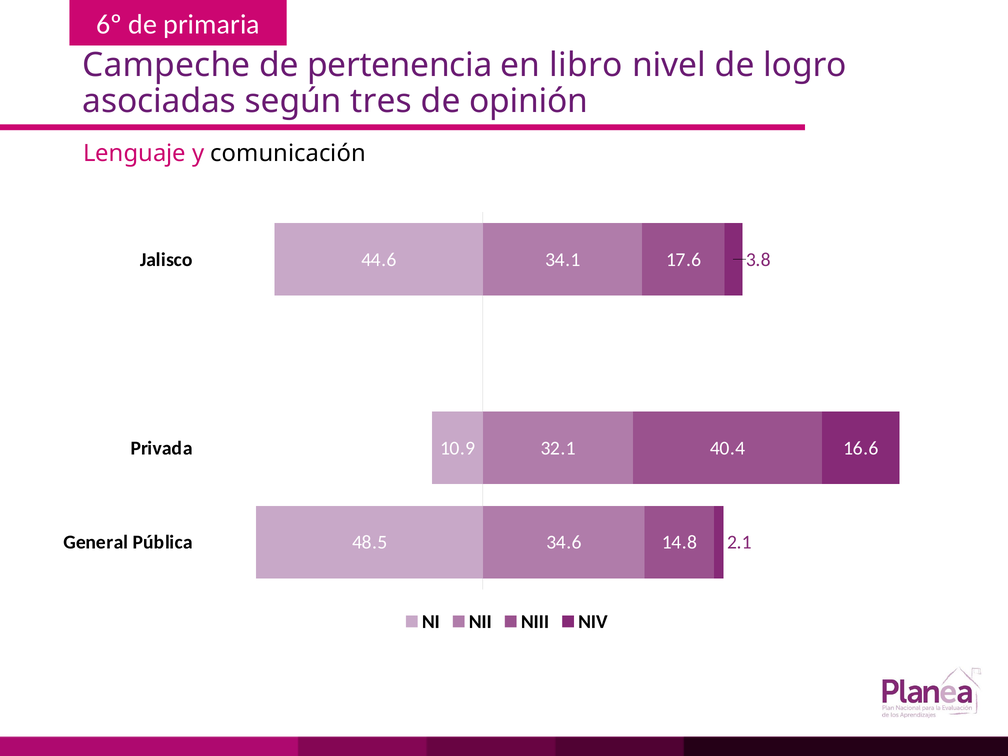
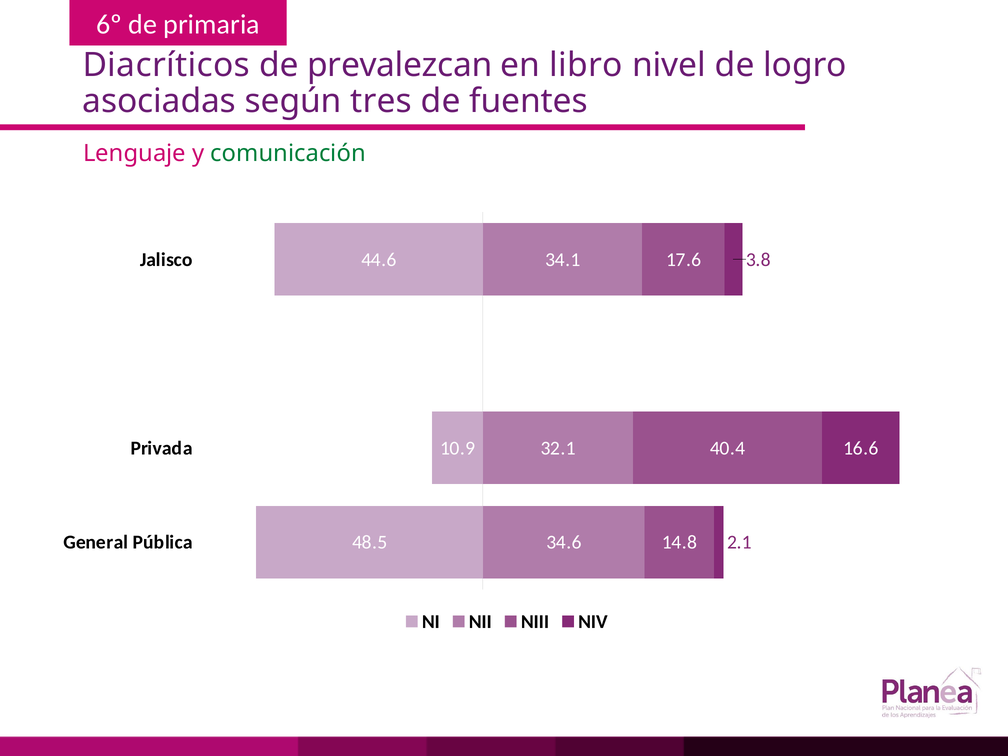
Campeche: Campeche -> Diacríticos
pertenencia: pertenencia -> prevalezcan
opinión: opinión -> fuentes
comunicación colour: black -> green
